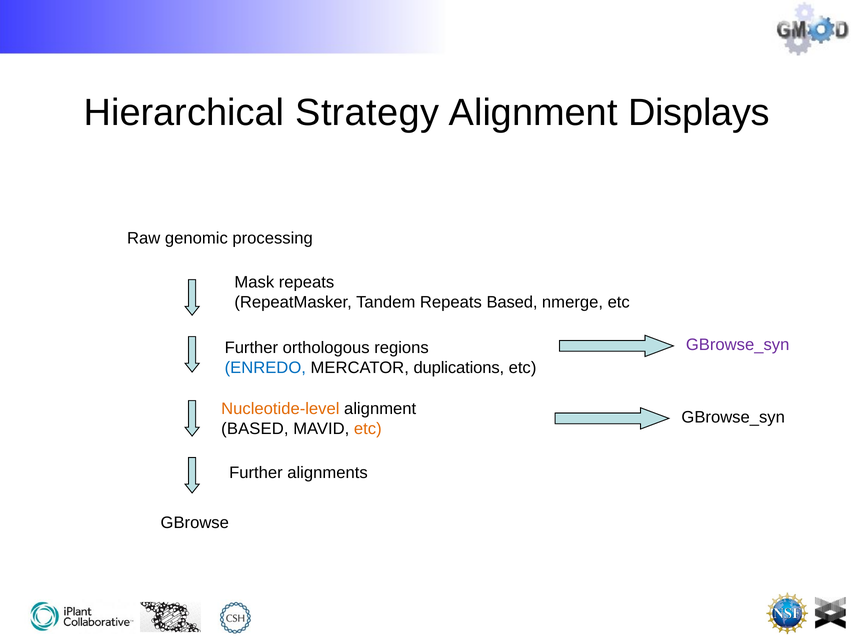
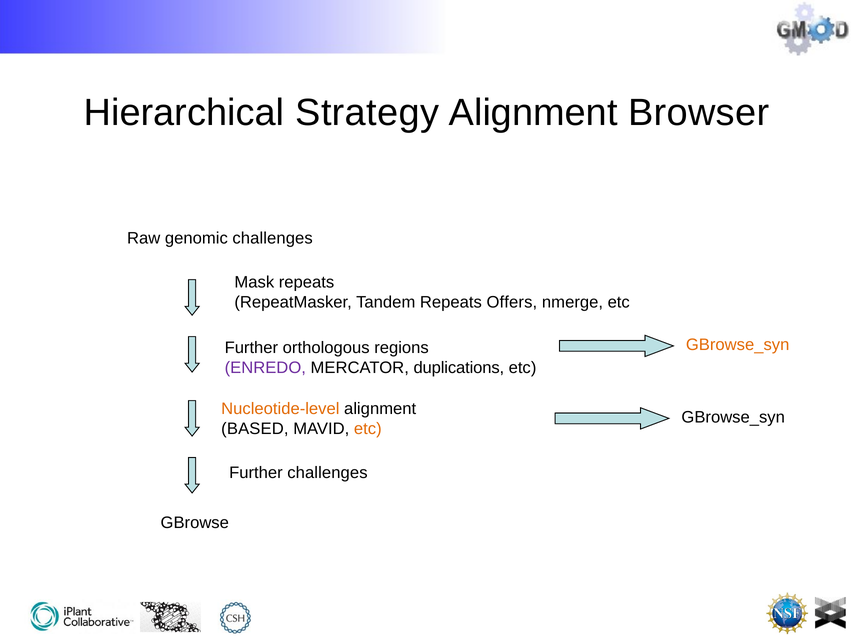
Displays: Displays -> Browser
genomic processing: processing -> challenges
Repeats Based: Based -> Offers
GBrowse_syn at (738, 345) colour: purple -> orange
ENREDO colour: blue -> purple
Further alignments: alignments -> challenges
